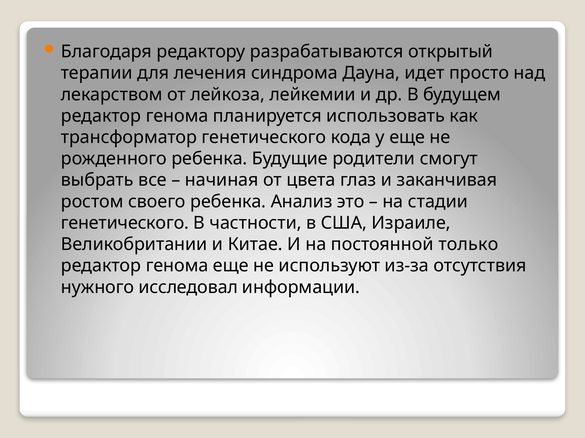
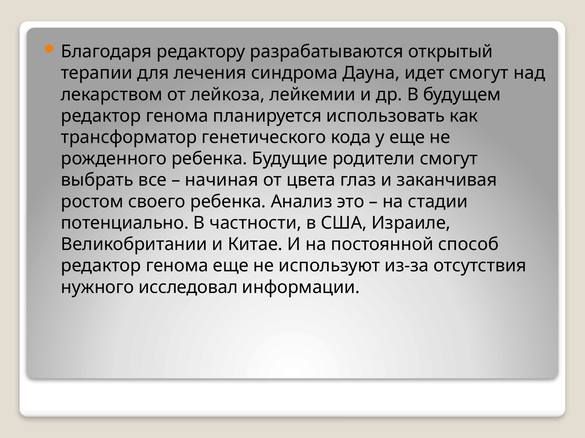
идет просто: просто -> смогут
генетического at (125, 223): генетического -> потенциально
только: только -> способ
